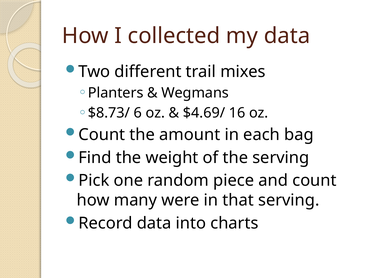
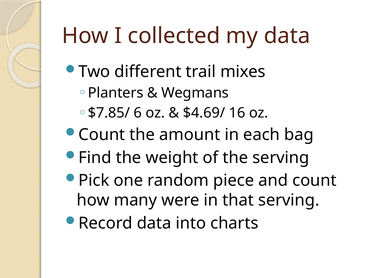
$8.73/: $8.73/ -> $7.85/
